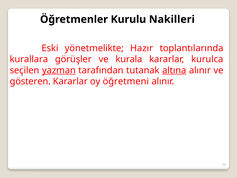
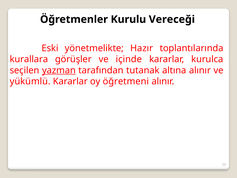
Nakilleri: Nakilleri -> Vereceği
kurala: kurala -> içinde
altına underline: present -> none
gösteren: gösteren -> yükümlü
